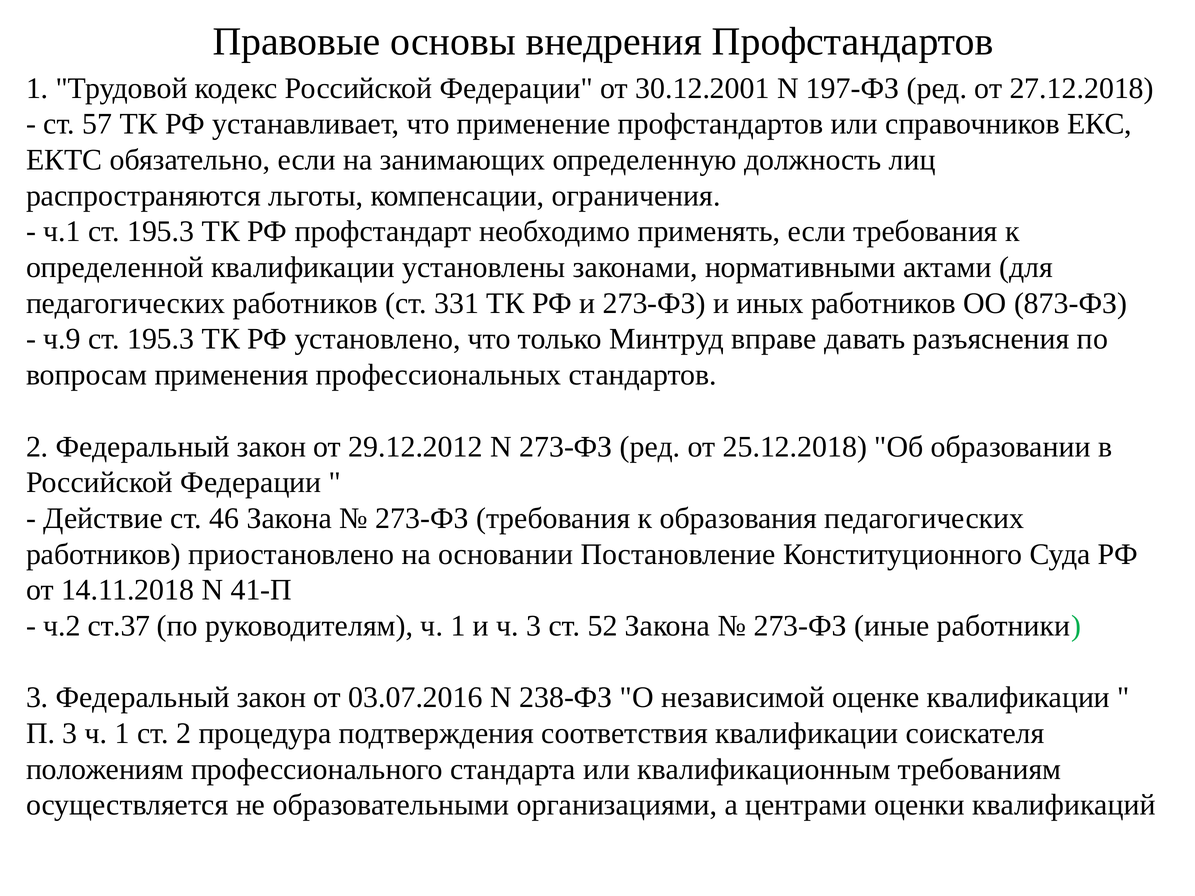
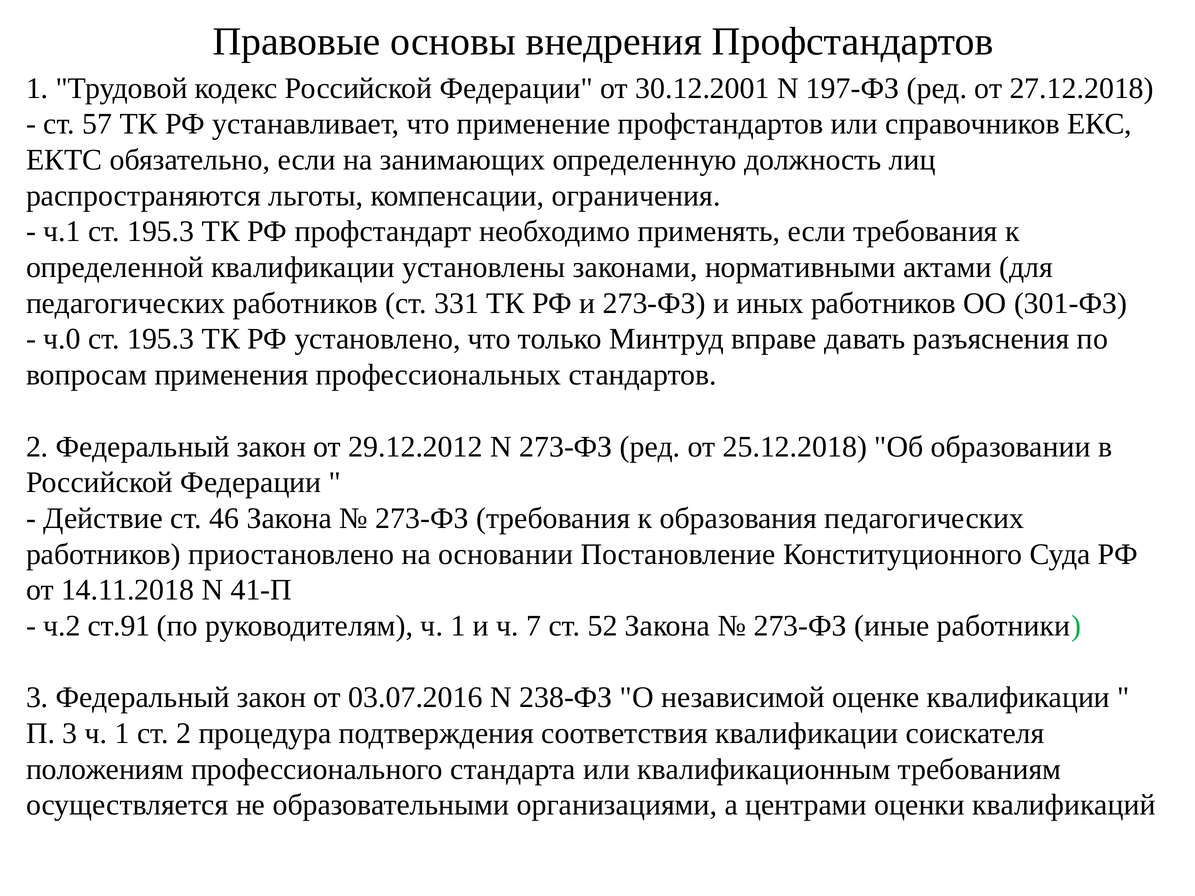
873-ФЗ: 873-ФЗ -> 301-ФЗ
ч.9: ч.9 -> ч.0
ст.37: ст.37 -> ст.91
ч 3: 3 -> 7
